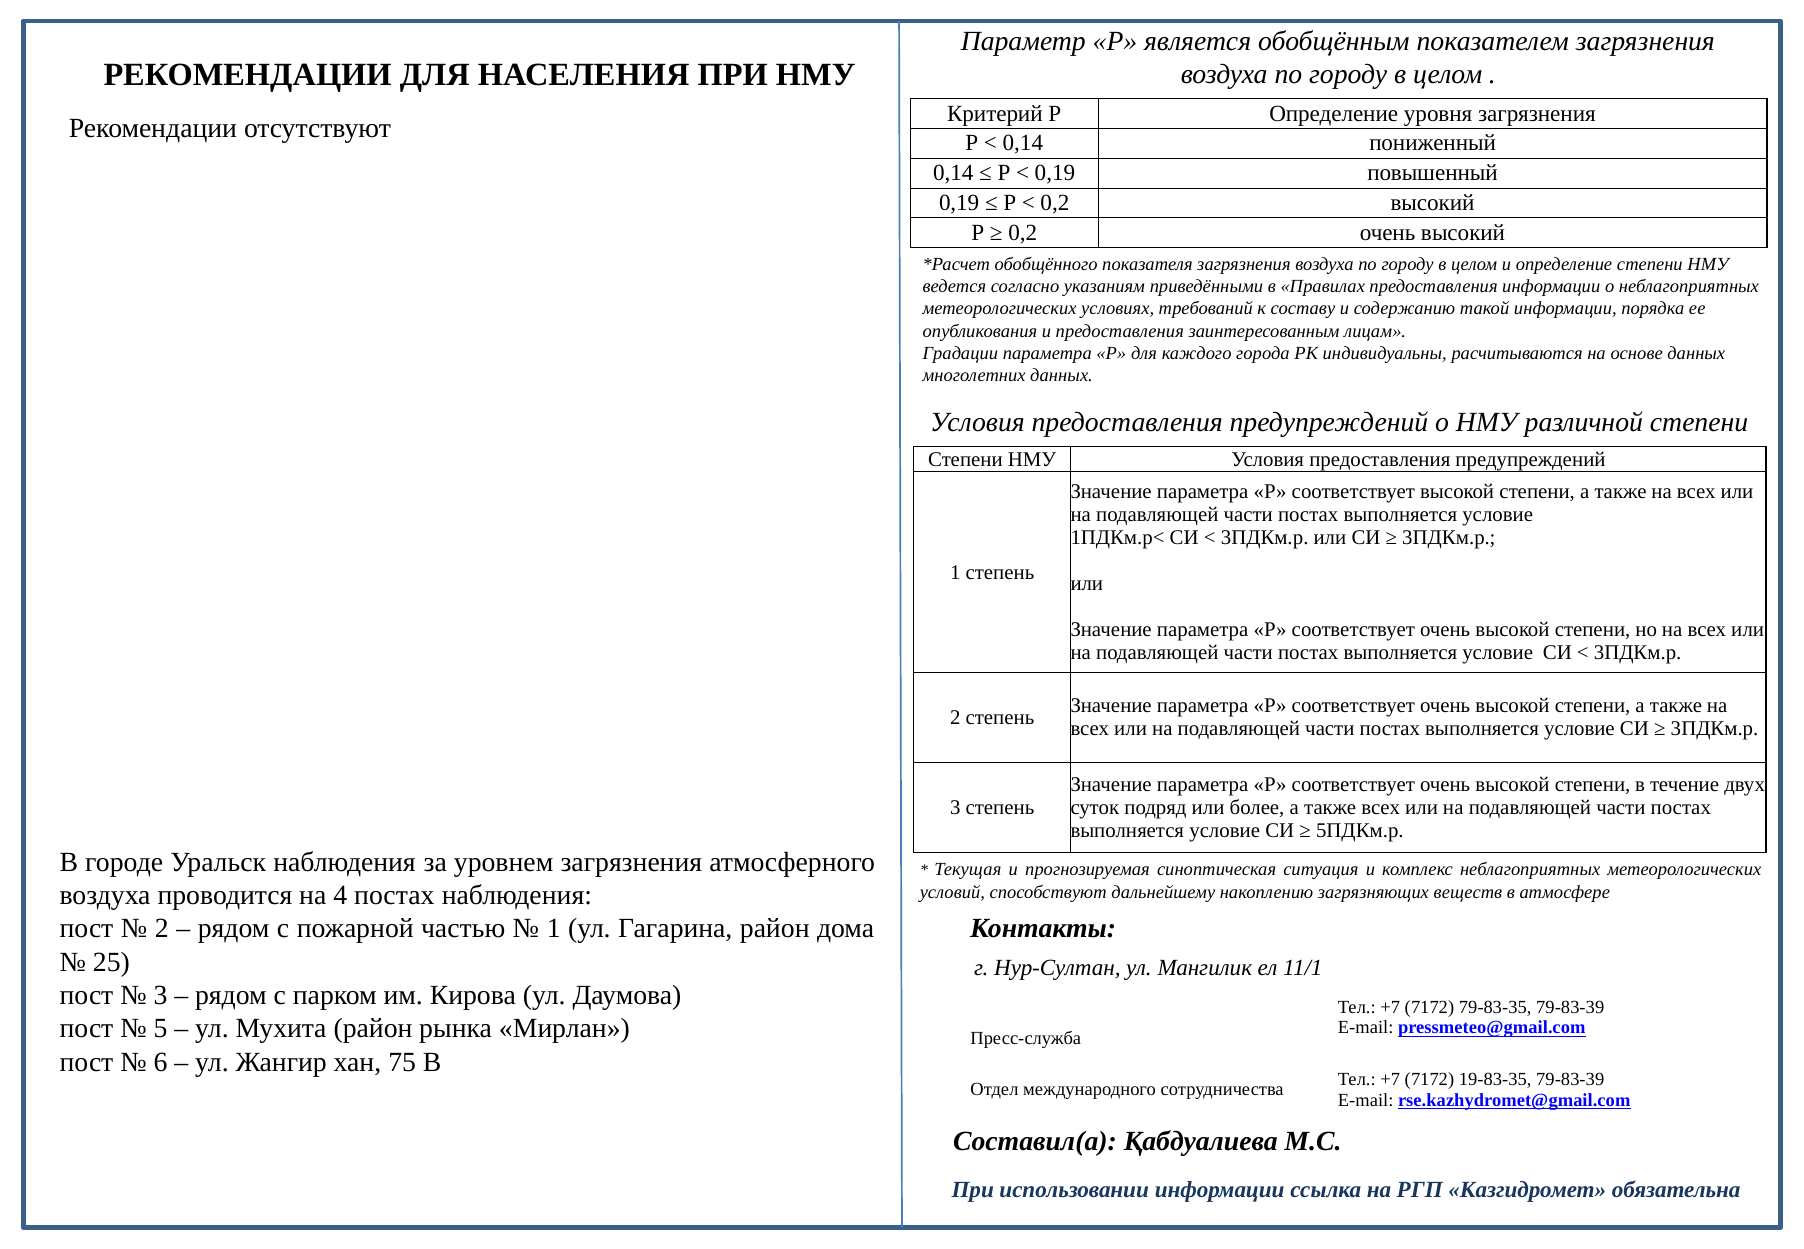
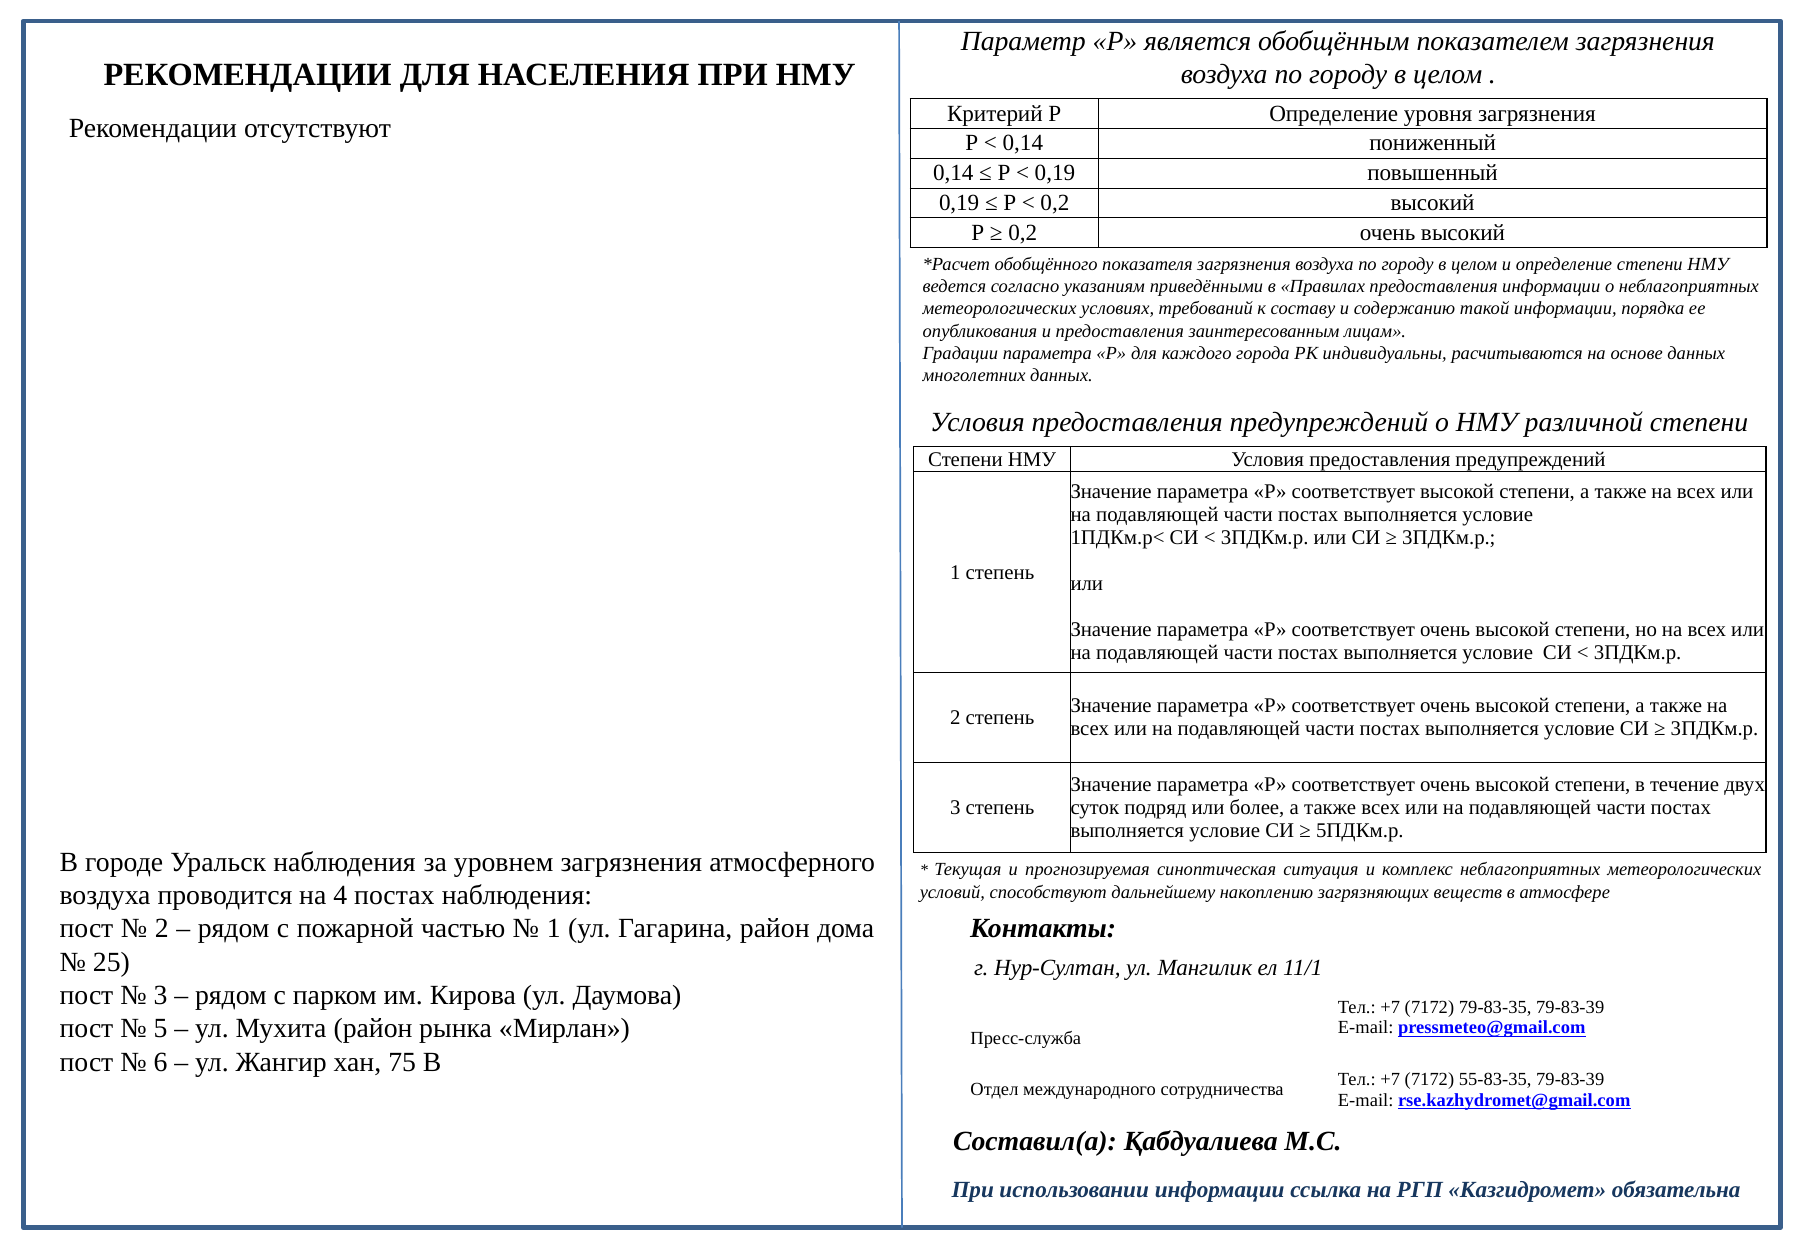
19-83-35: 19-83-35 -> 55-83-35
